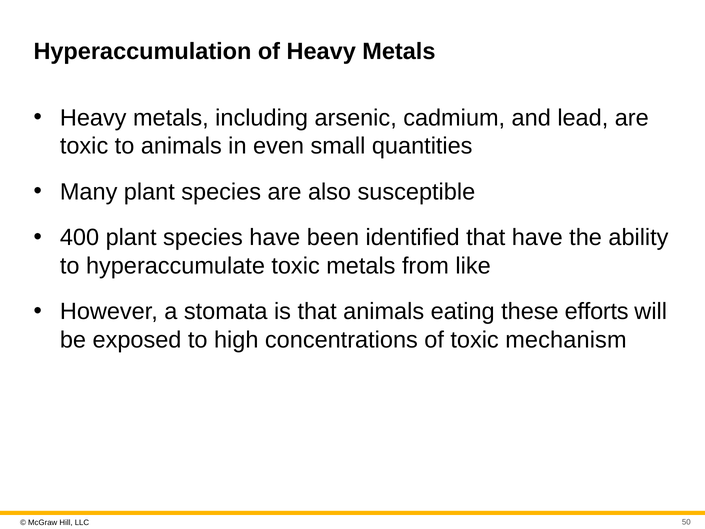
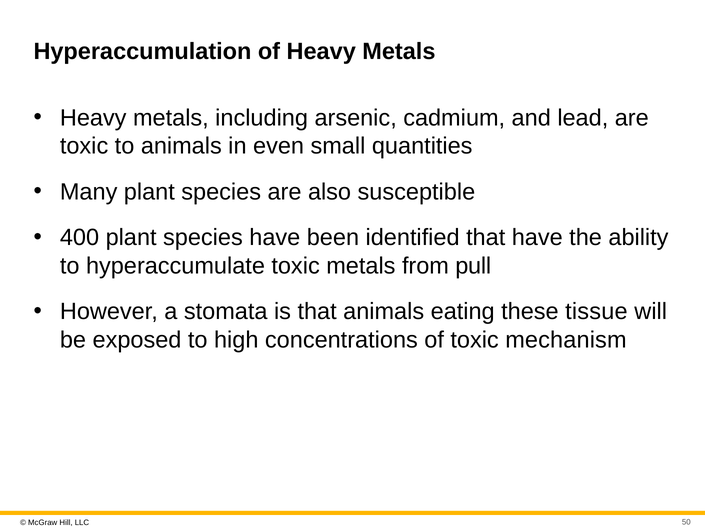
like: like -> pull
efforts: efforts -> tissue
